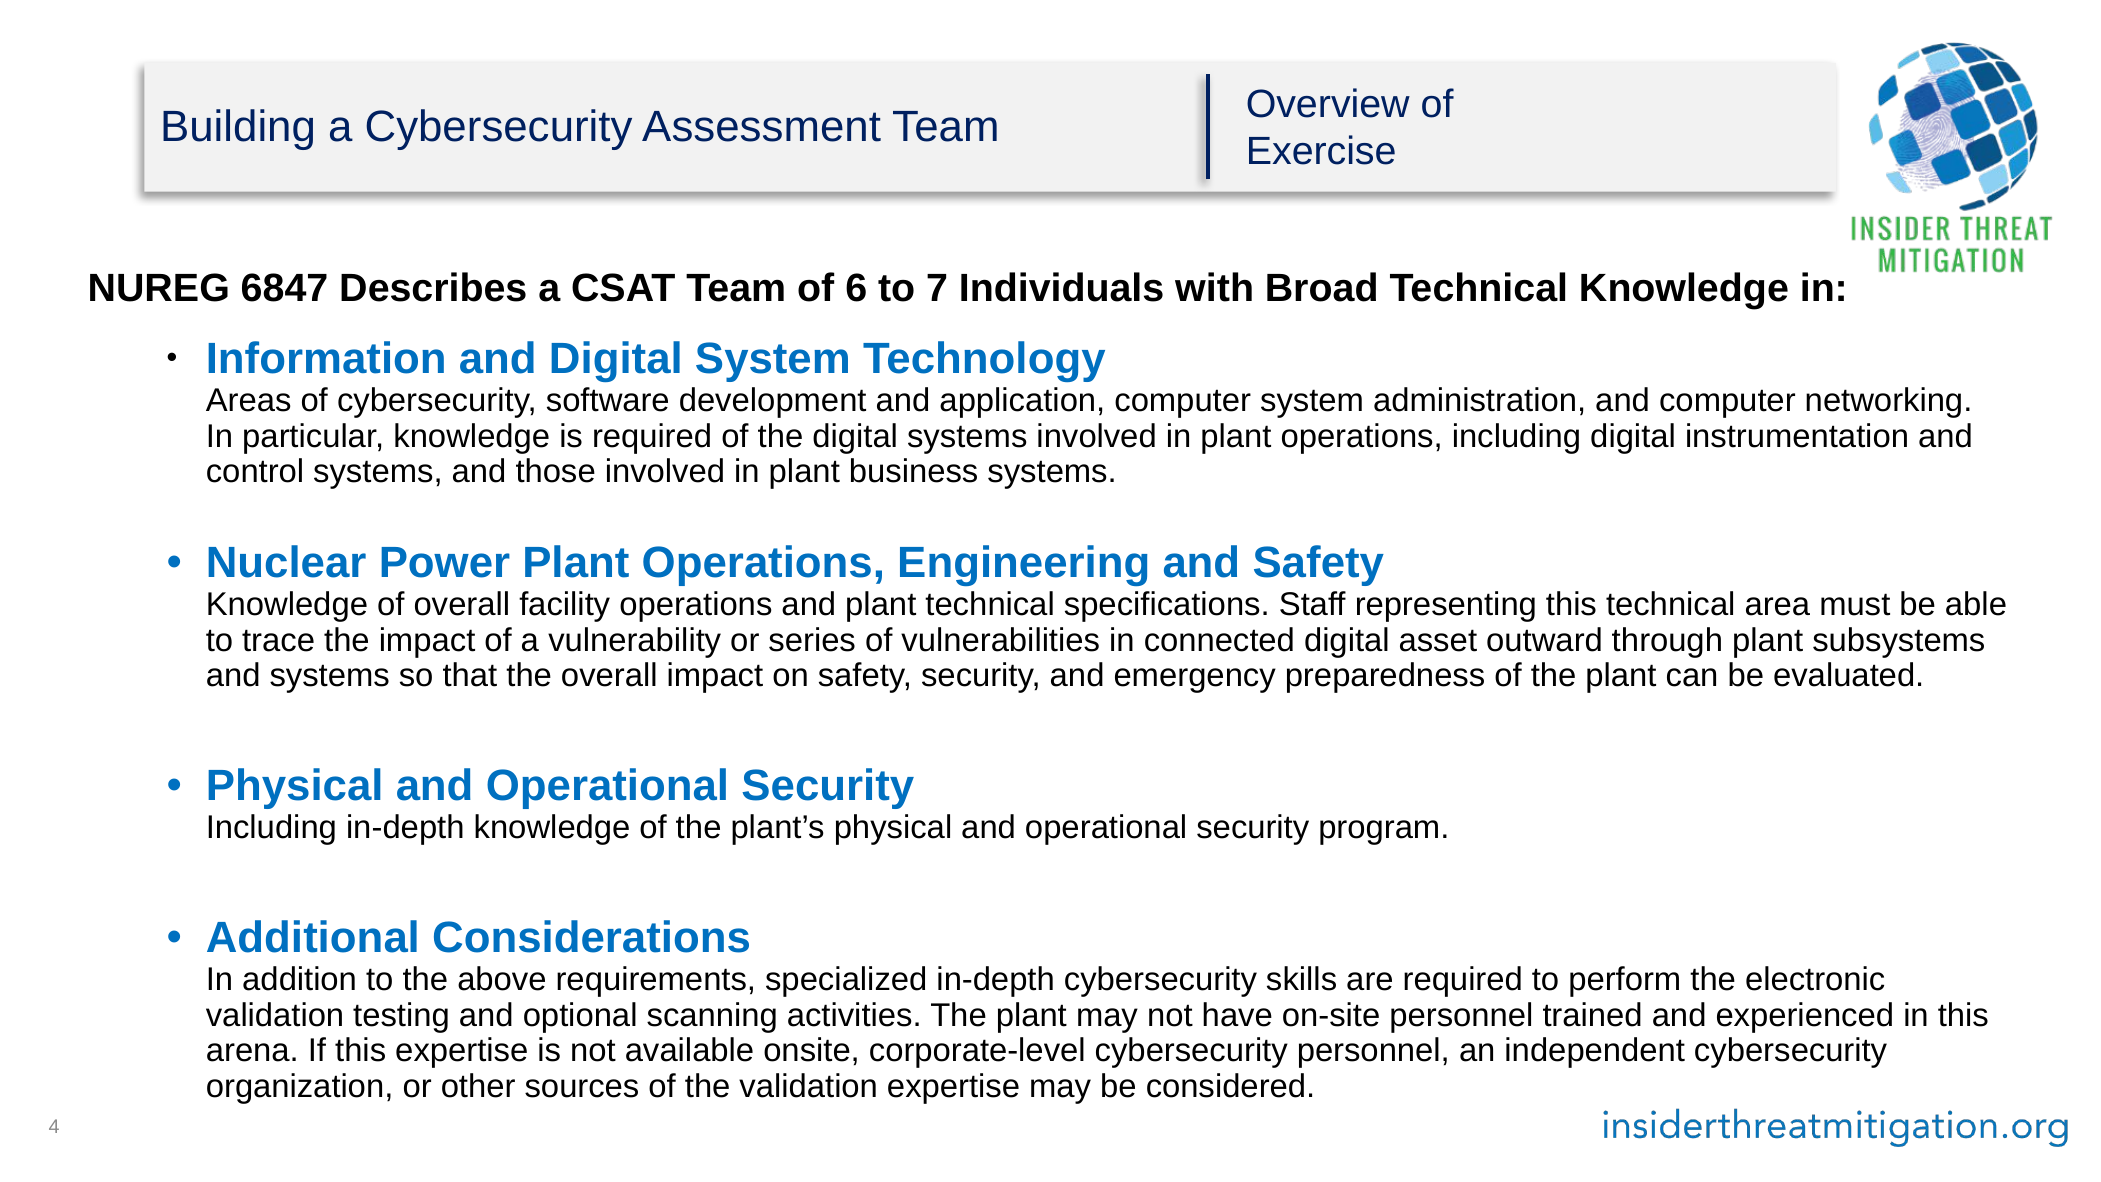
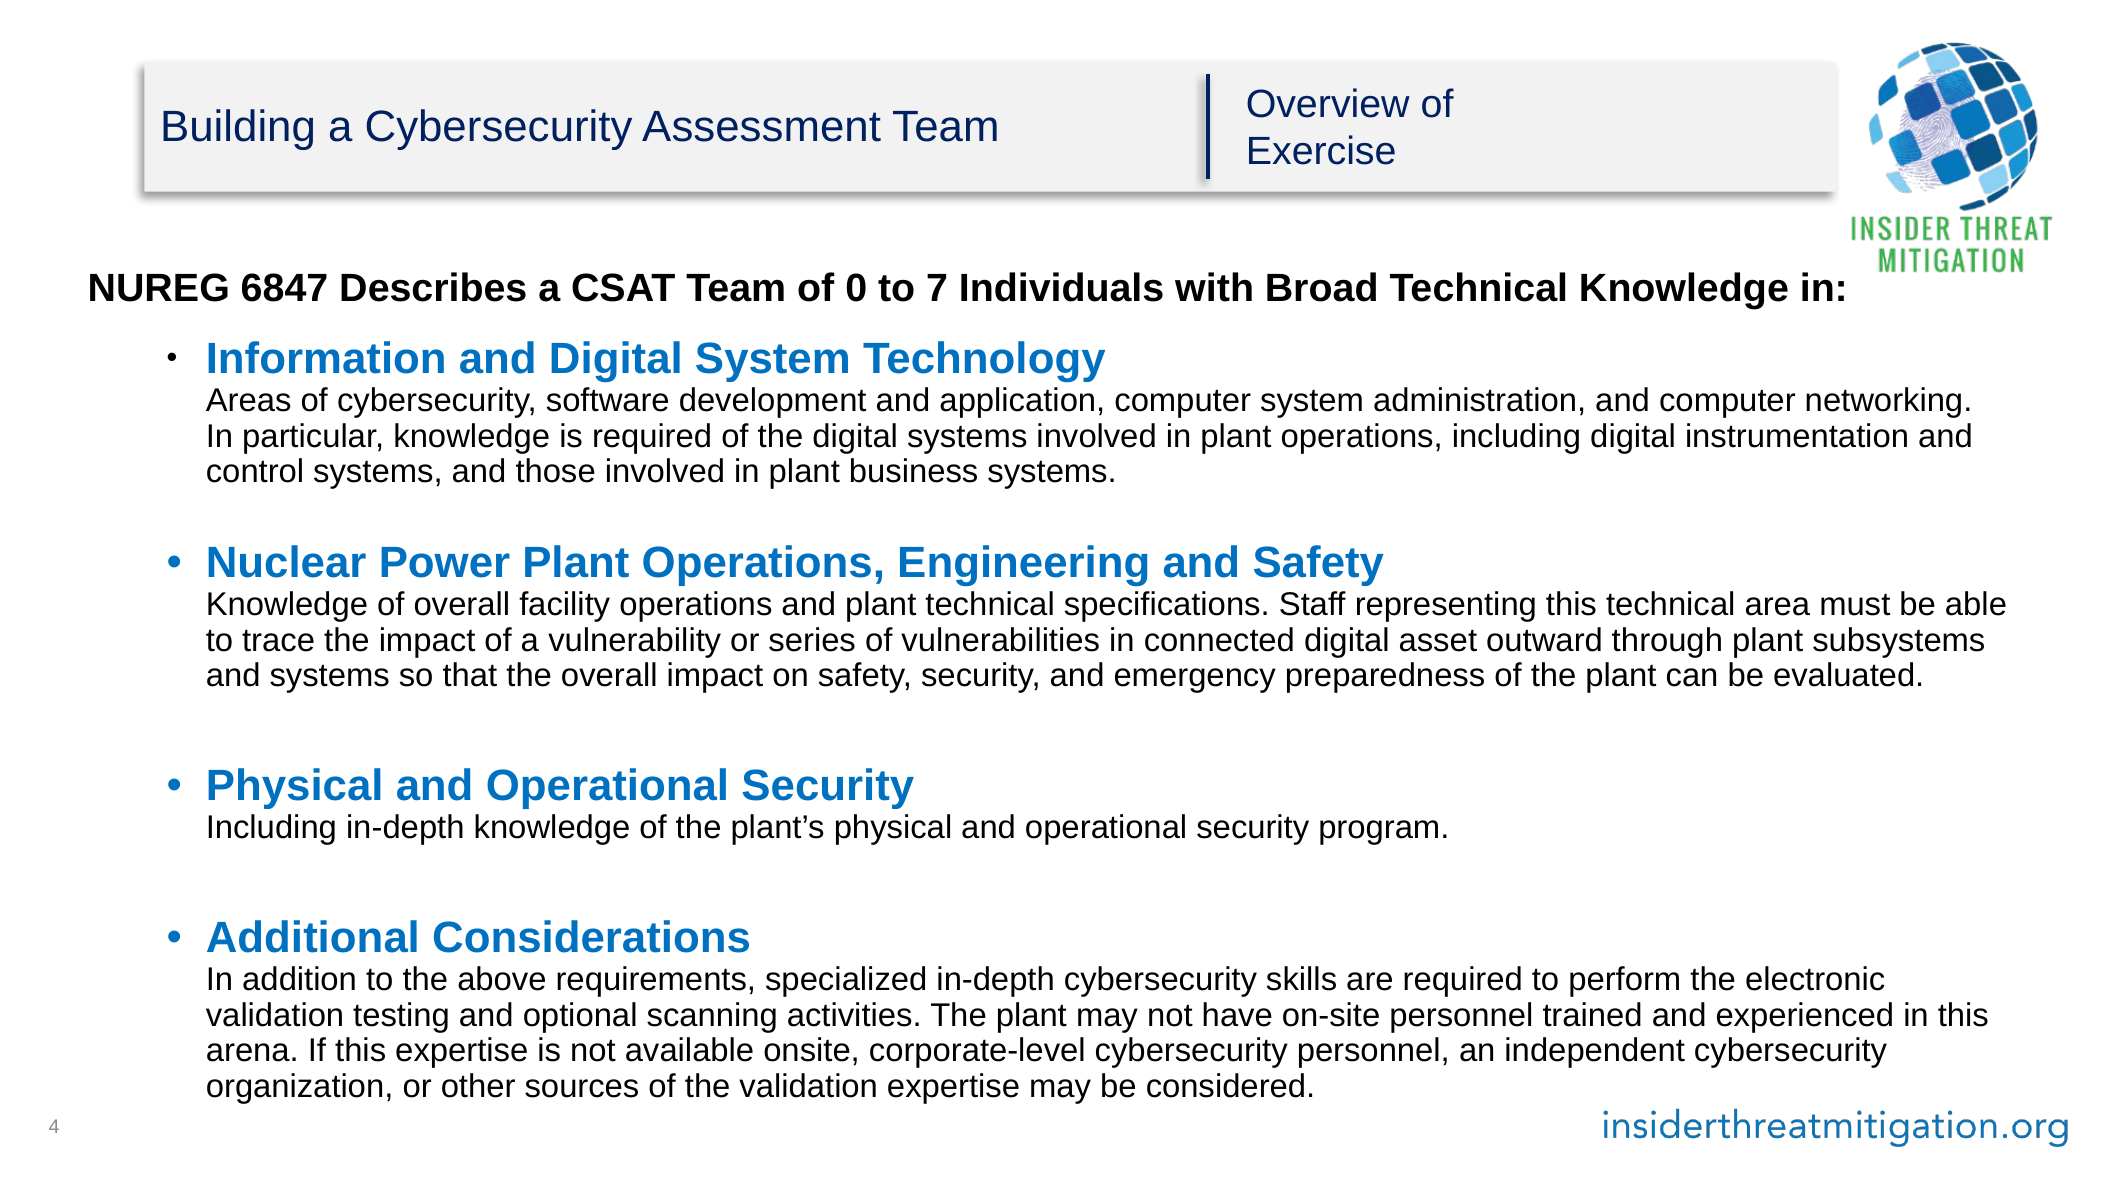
6: 6 -> 0
